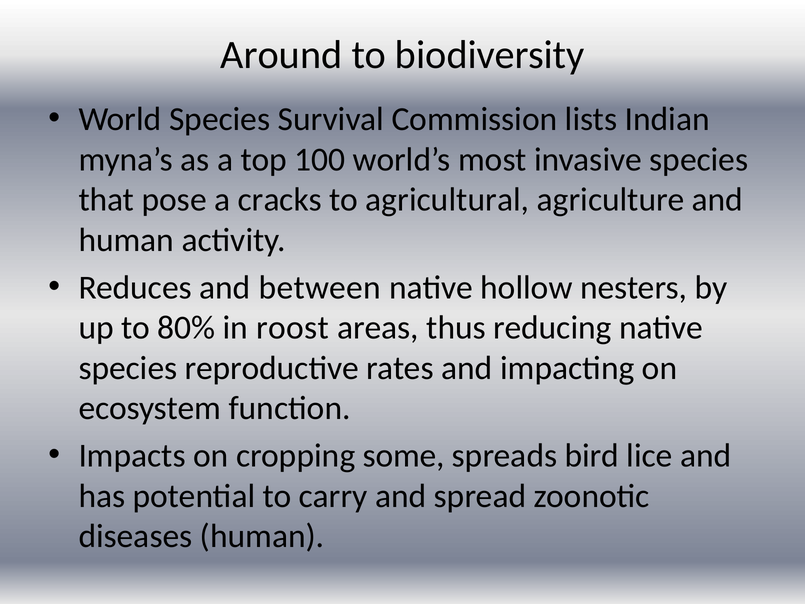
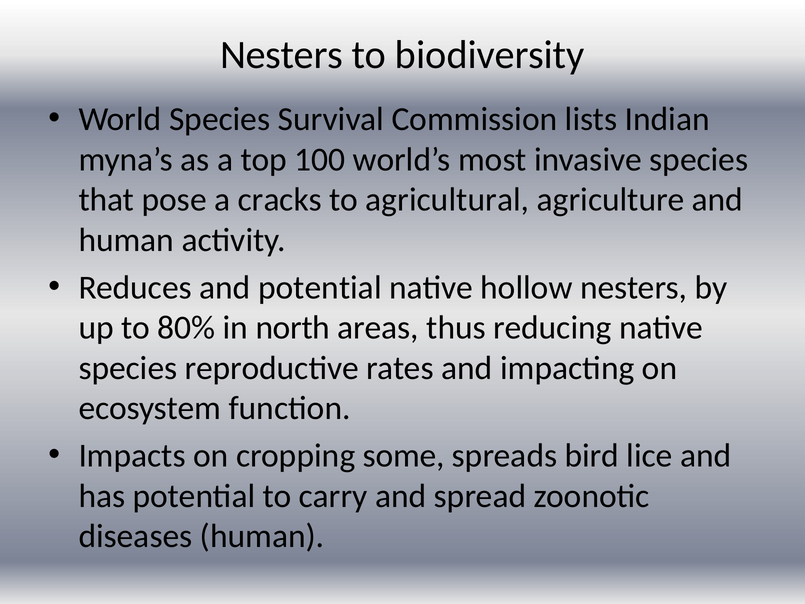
Around at (281, 55): Around -> Nesters
and between: between -> potential
roost: roost -> north
